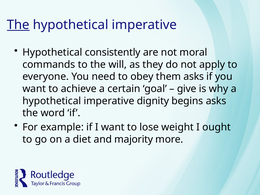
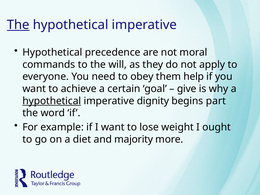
consistently: consistently -> precedence
them asks: asks -> help
hypothetical at (52, 101) underline: none -> present
begins asks: asks -> part
